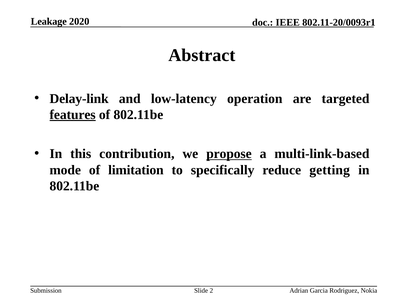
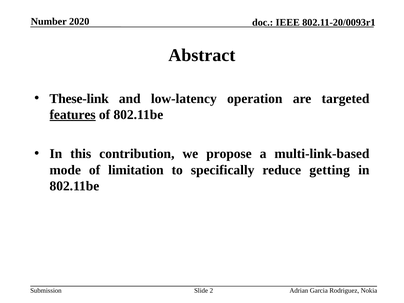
Leakage: Leakage -> Number
Delay-link: Delay-link -> These-link
propose underline: present -> none
